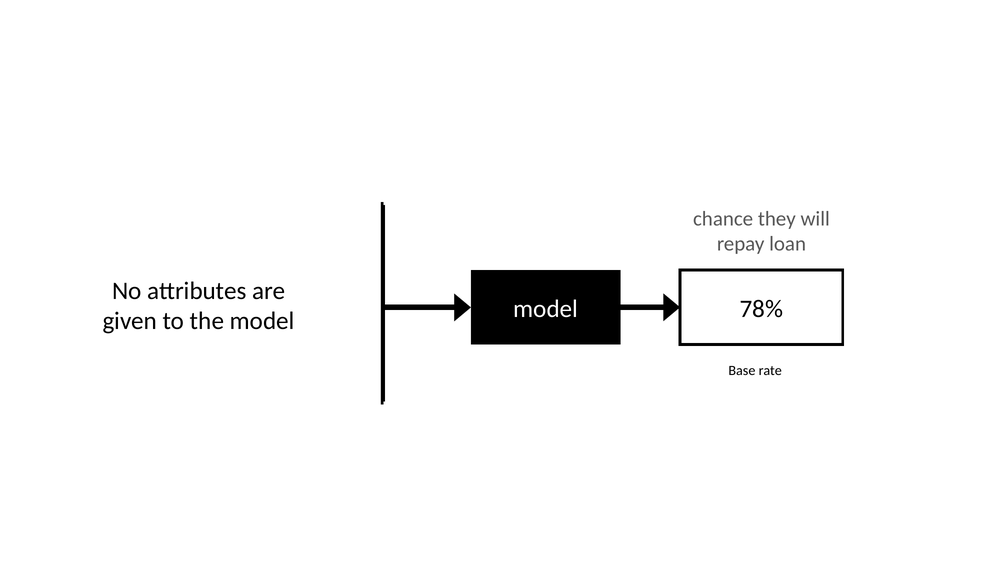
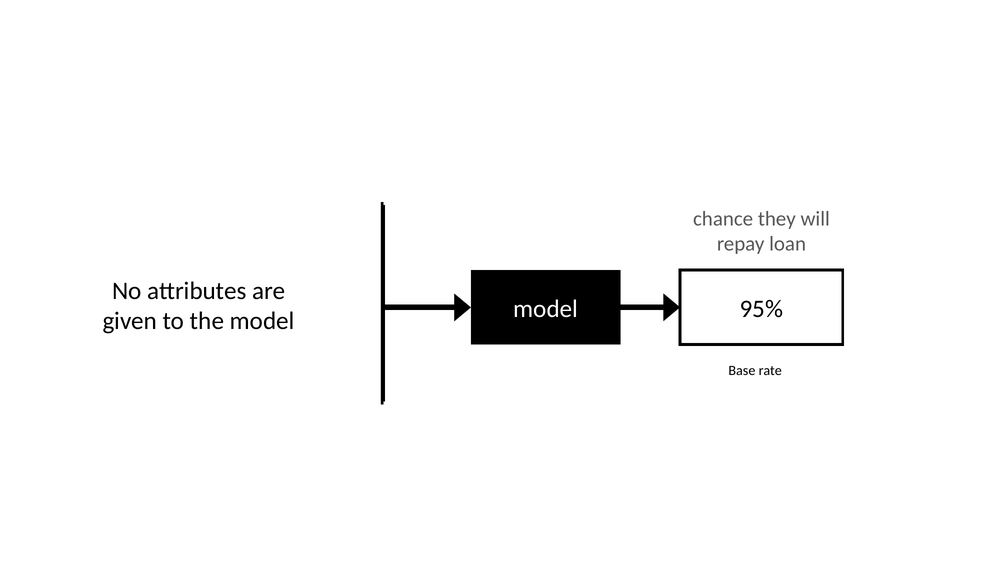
78%: 78% -> 95%
